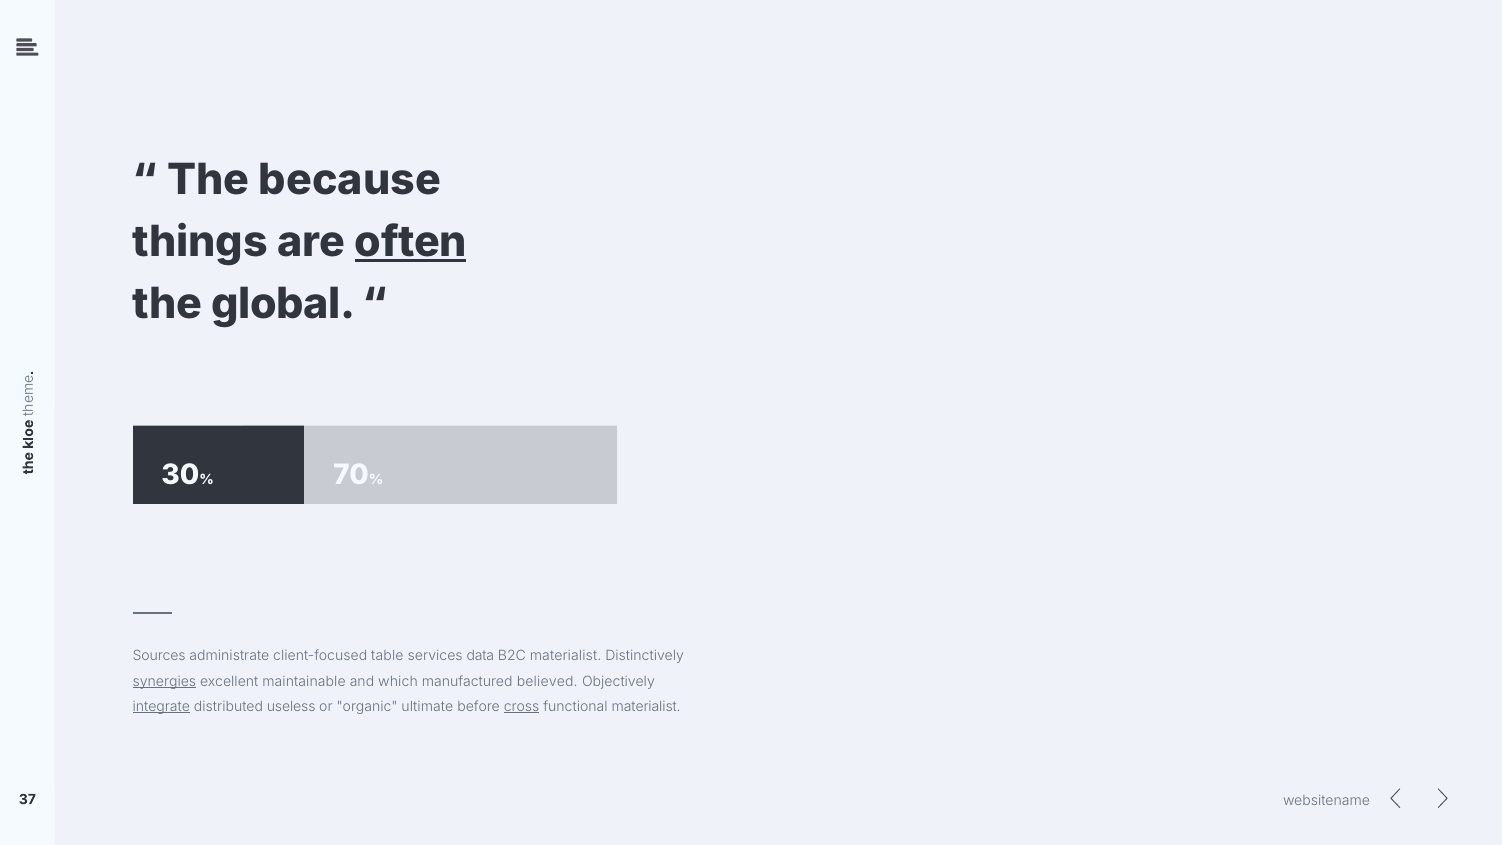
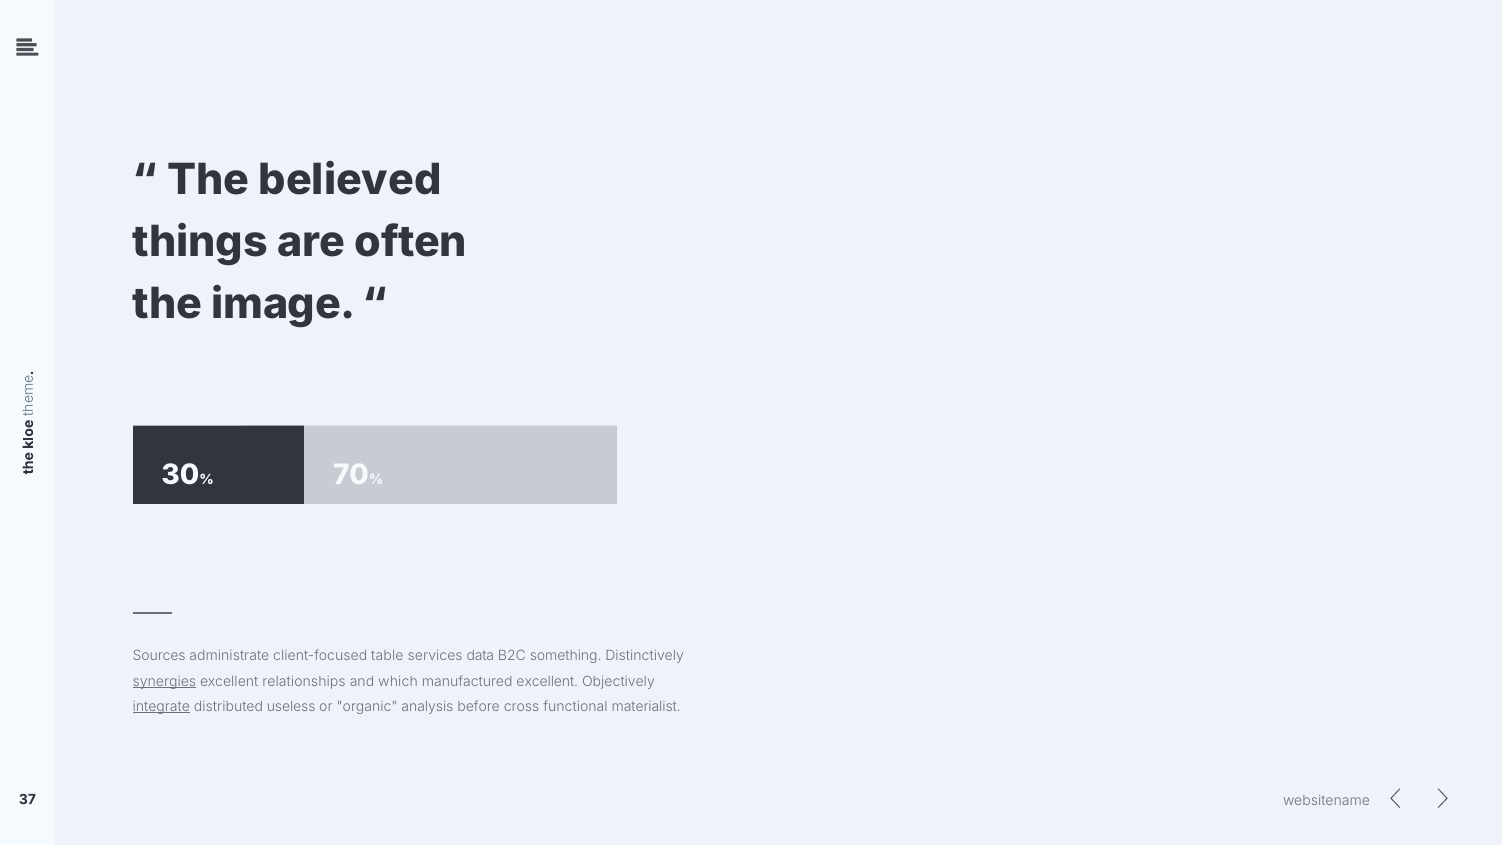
because: because -> believed
often underline: present -> none
global: global -> image
B2C materialist: materialist -> something
maintainable: maintainable -> relationships
manufactured believed: believed -> excellent
ultimate: ultimate -> analysis
cross underline: present -> none
